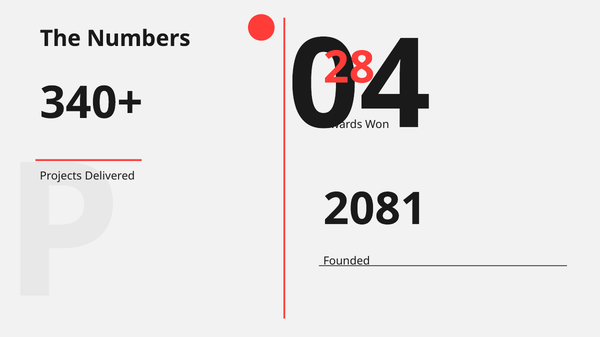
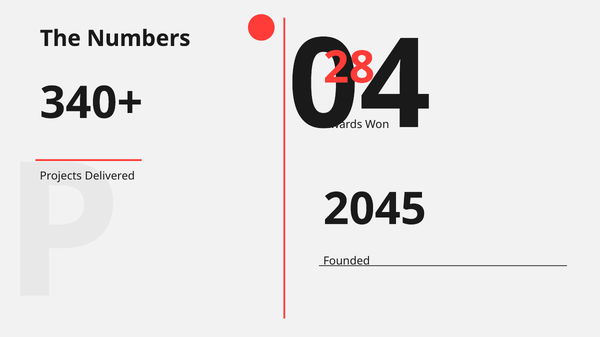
2081: 2081 -> 2045
